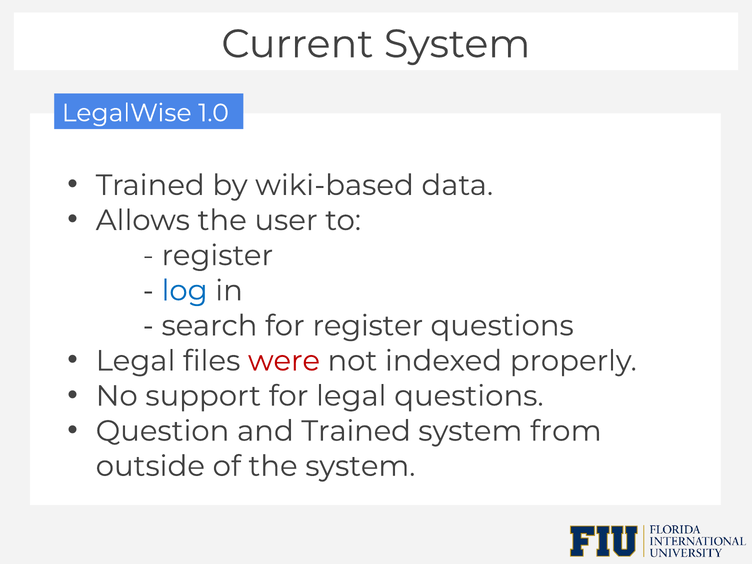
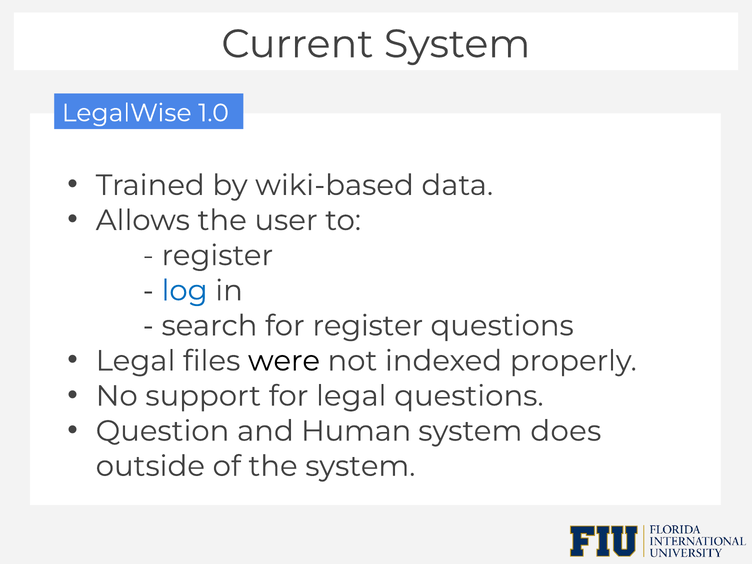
were colour: red -> black
and Trained: Trained -> Human
from: from -> does
